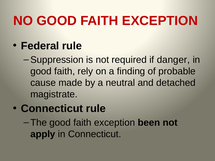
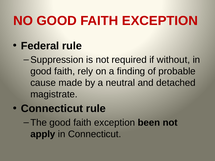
danger: danger -> without
